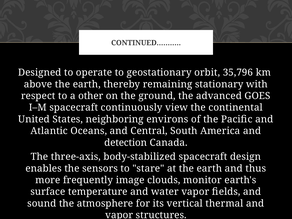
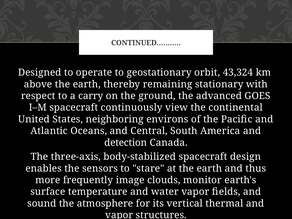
35,796: 35,796 -> 43,324
other: other -> carry
